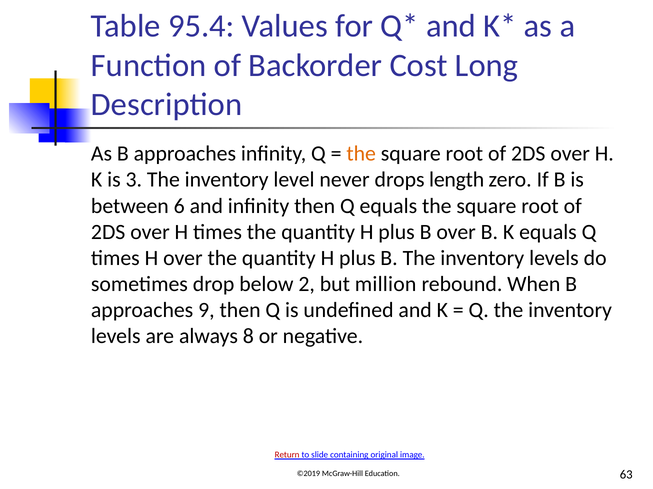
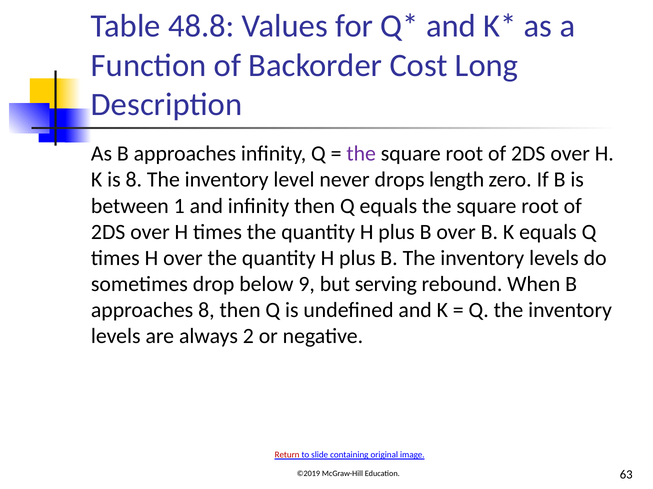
95.4: 95.4 -> 48.8
the at (361, 154) colour: orange -> purple
is 3: 3 -> 8
6: 6 -> 1
2: 2 -> 9
million: million -> serving
approaches 9: 9 -> 8
8: 8 -> 2
